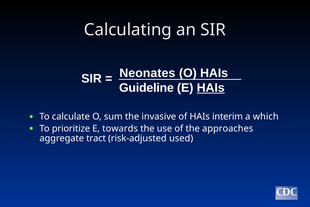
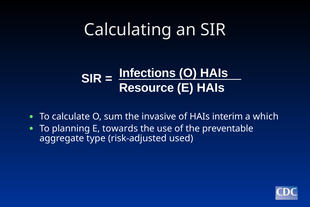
Neonates: Neonates -> Infections
Guideline: Guideline -> Resource
HAIs at (211, 88) underline: present -> none
prioritize: prioritize -> planning
approaches: approaches -> preventable
tract: tract -> type
